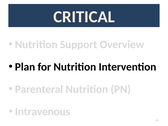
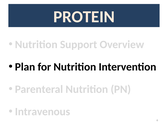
CRITICAL: CRITICAL -> PROTEIN
